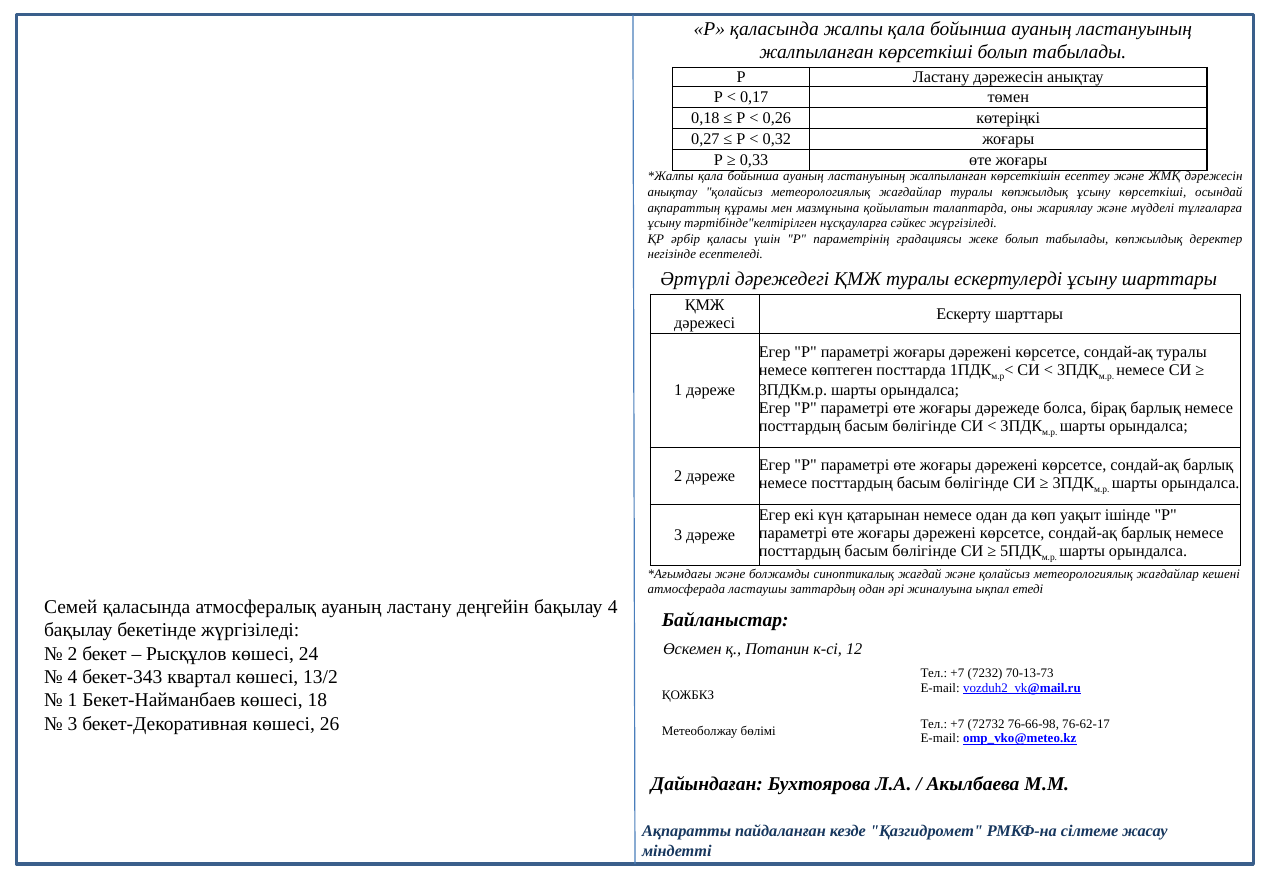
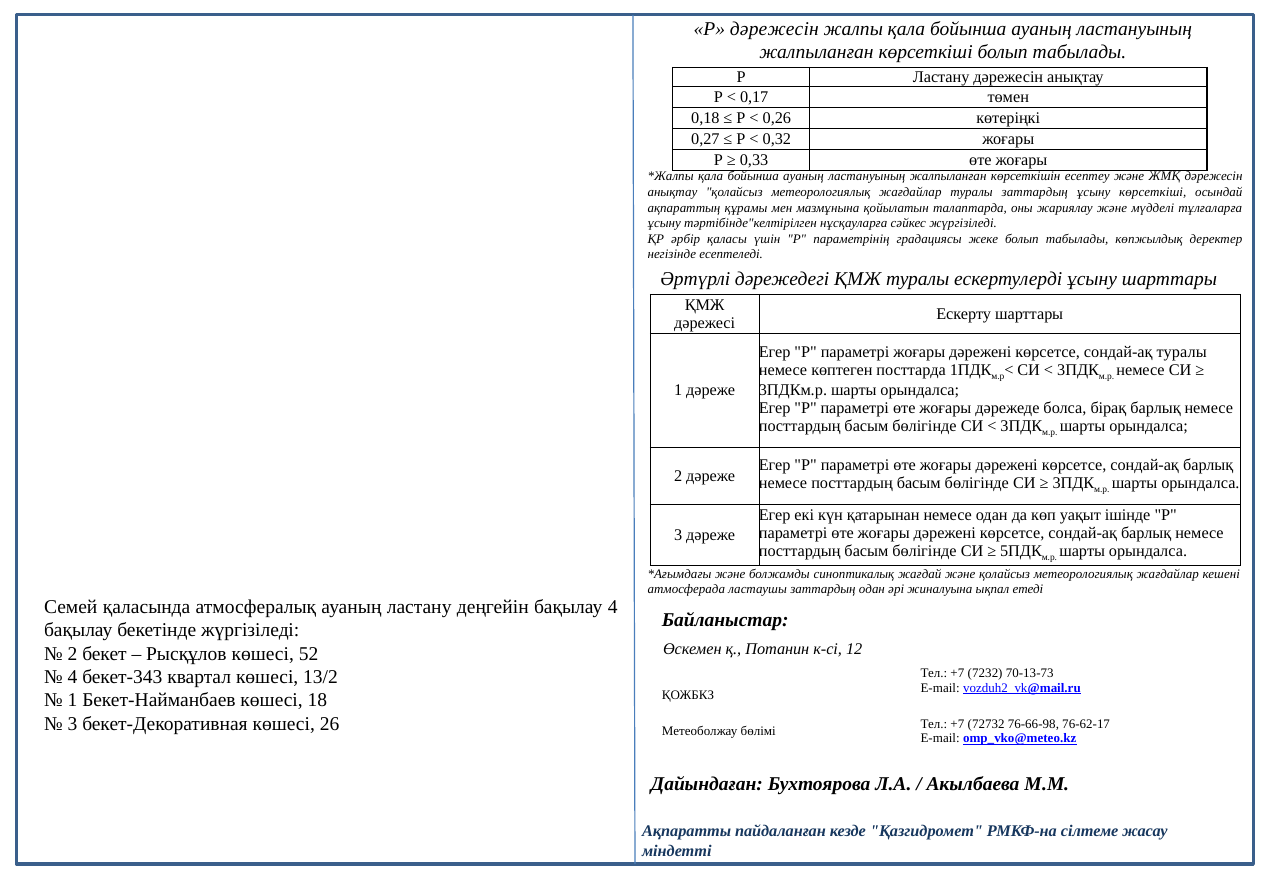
Р қаласында: қаласында -> дәрежесін
туралы көпжылдық: көпжылдық -> заттардың
24: 24 -> 52
